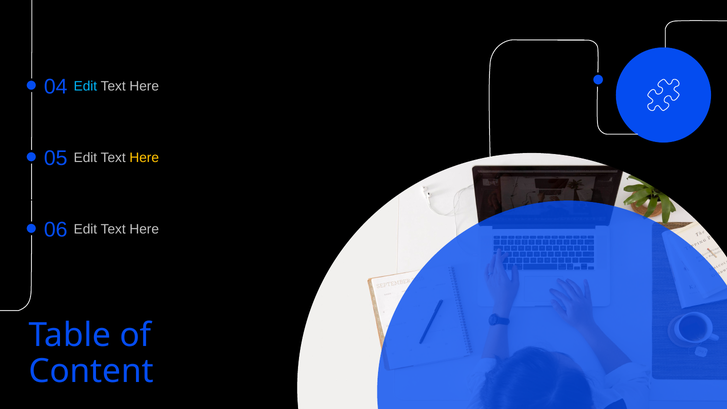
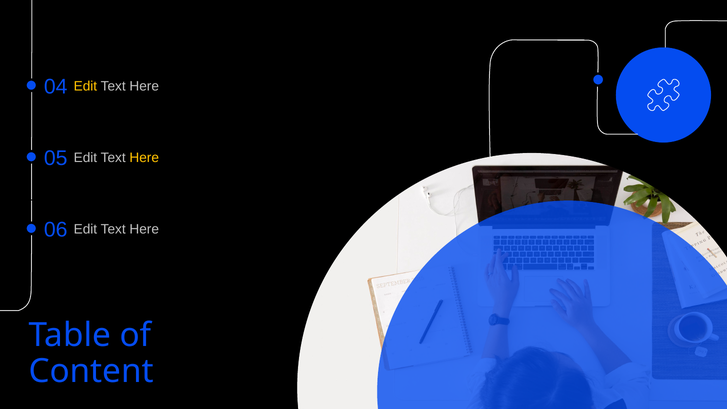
Edit at (85, 86) colour: light blue -> yellow
